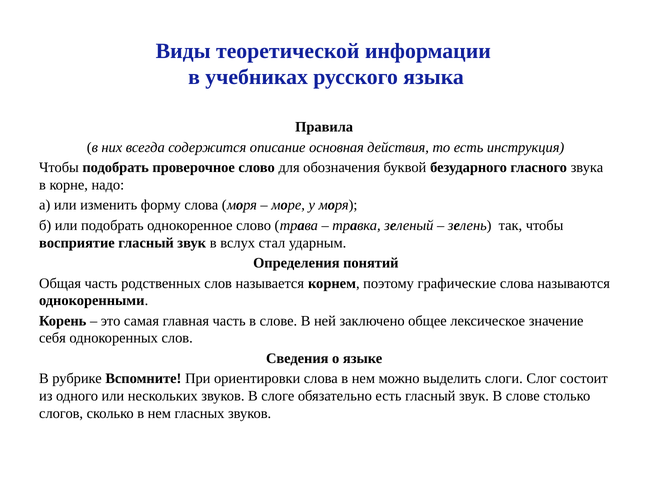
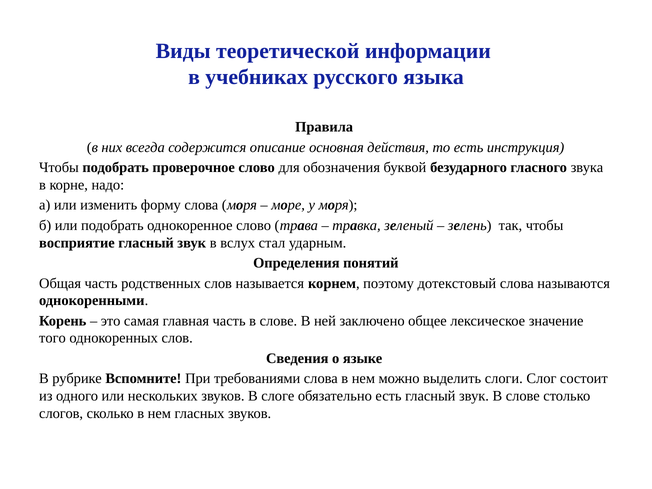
графические: графические -> дотекстовый
себя: себя -> того
ориентировки: ориентировки -> требованиями
